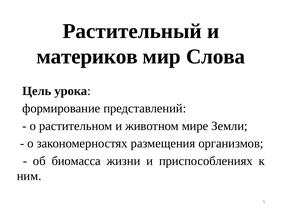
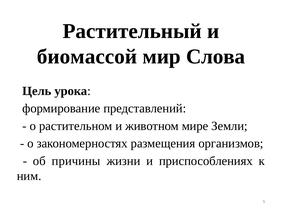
материков: материков -> биомассой
биомасса: биомасса -> причины
